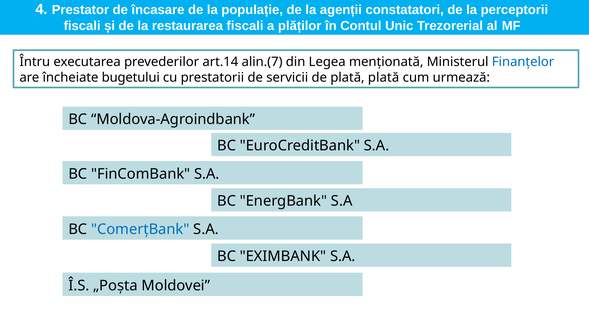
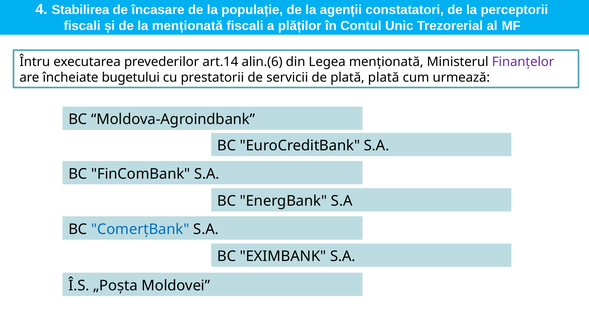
Prestator: Prestator -> Stabilirea
la restaurarea: restaurarea -> menționată
alin.(7: alin.(7 -> alin.(6
Finanțelor colour: blue -> purple
